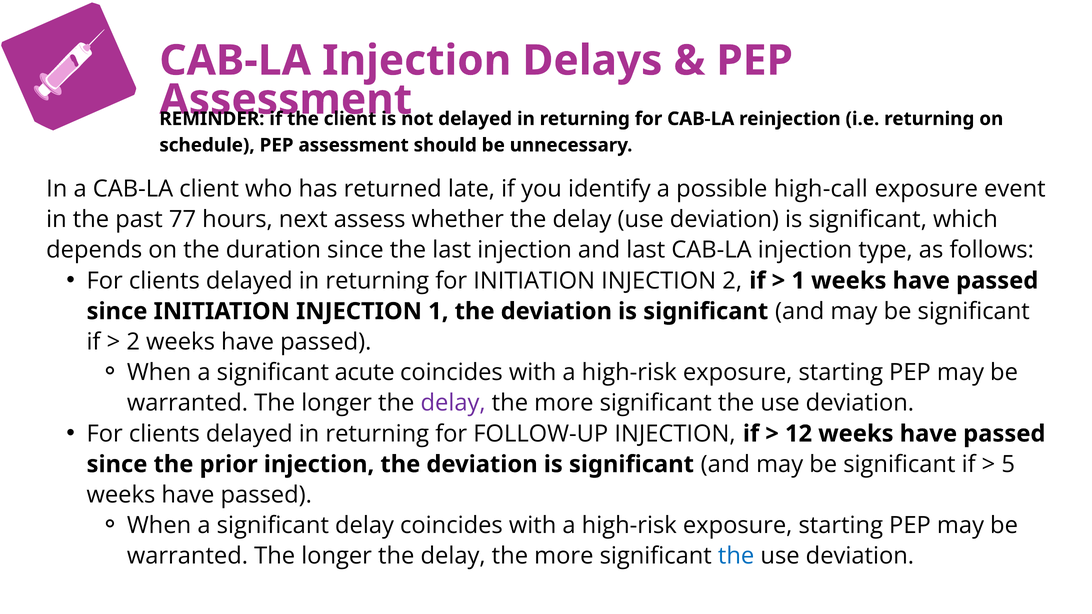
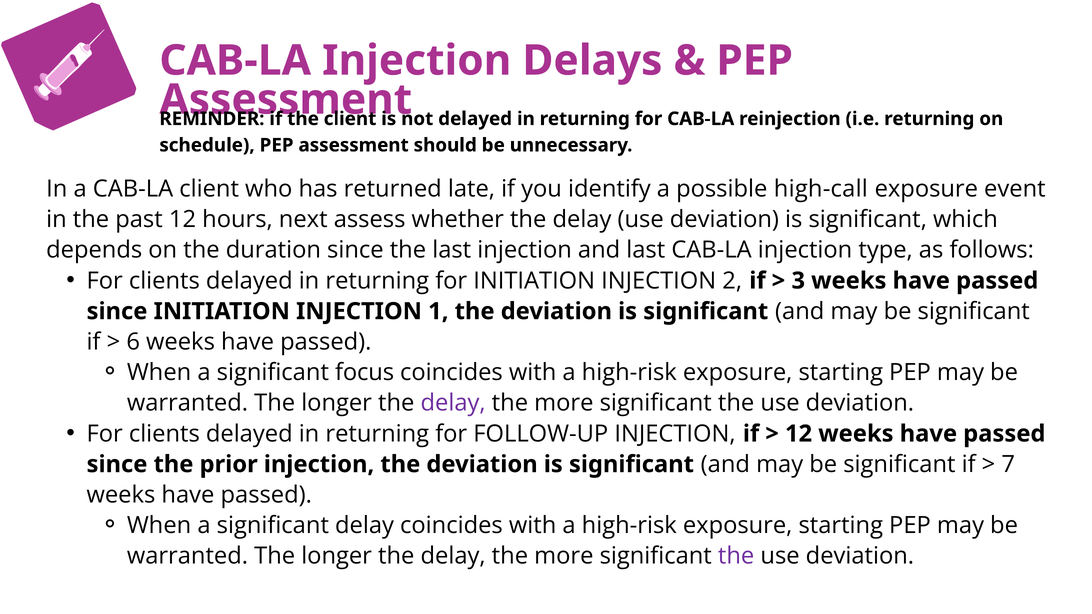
past 77: 77 -> 12
1 at (798, 281): 1 -> 3
2 at (133, 342): 2 -> 6
acute: acute -> focus
5: 5 -> 7
the at (736, 556) colour: blue -> purple
